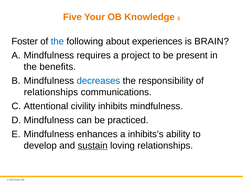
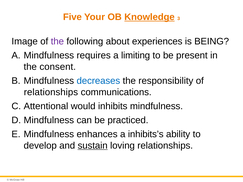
Knowledge underline: none -> present
Foster: Foster -> Image
the at (57, 41) colour: blue -> purple
BRAIN: BRAIN -> BEING
project: project -> limiting
benefits: benefits -> consent
civility: civility -> would
